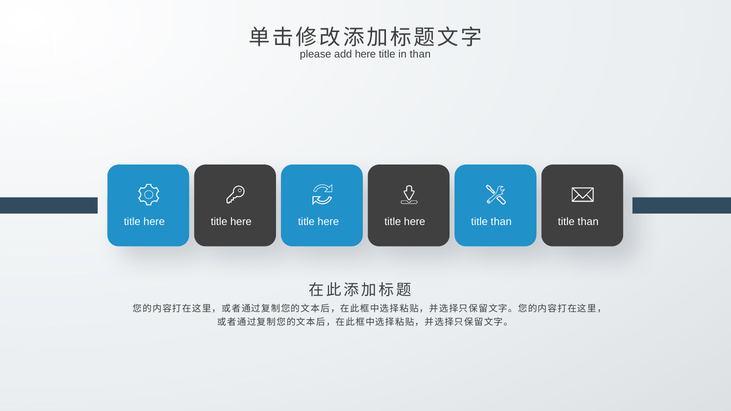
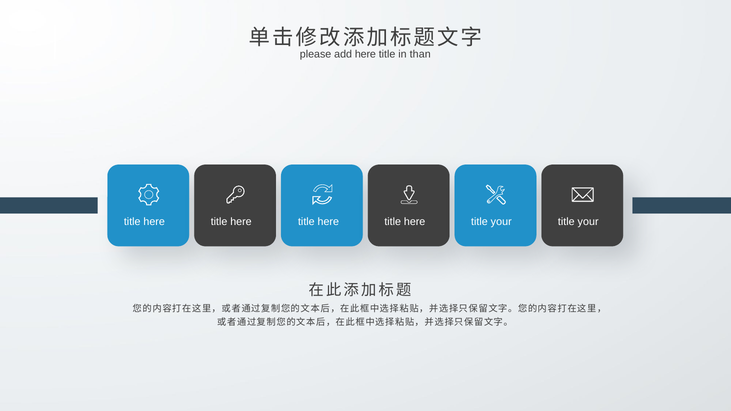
here title than: than -> your
than at (588, 222): than -> your
